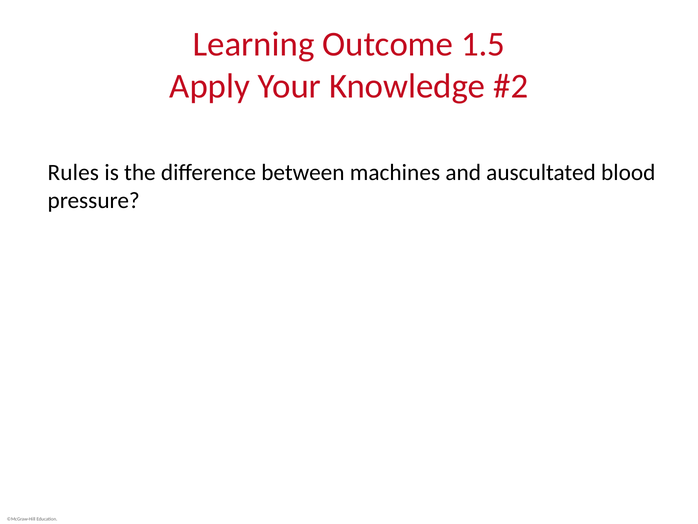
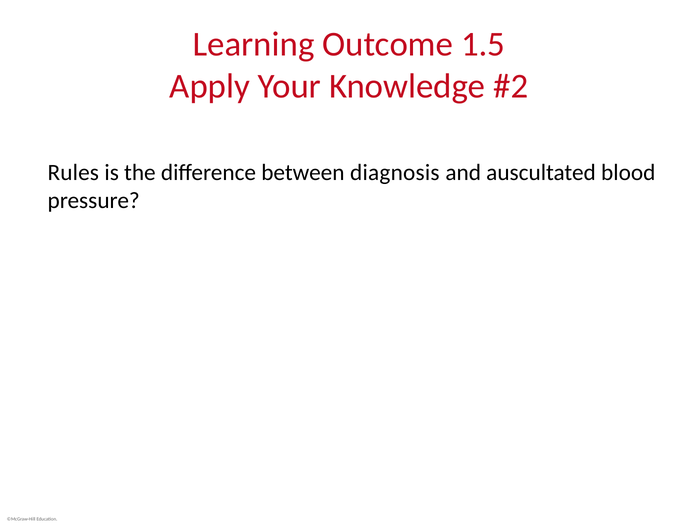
machines: machines -> diagnosis
